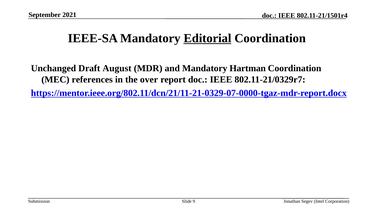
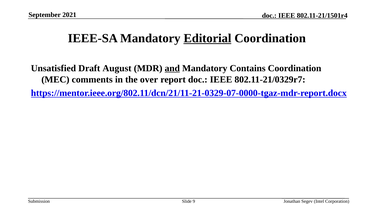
Unchanged: Unchanged -> Unsatisfied
and underline: none -> present
Hartman: Hartman -> Contains
references: references -> comments
